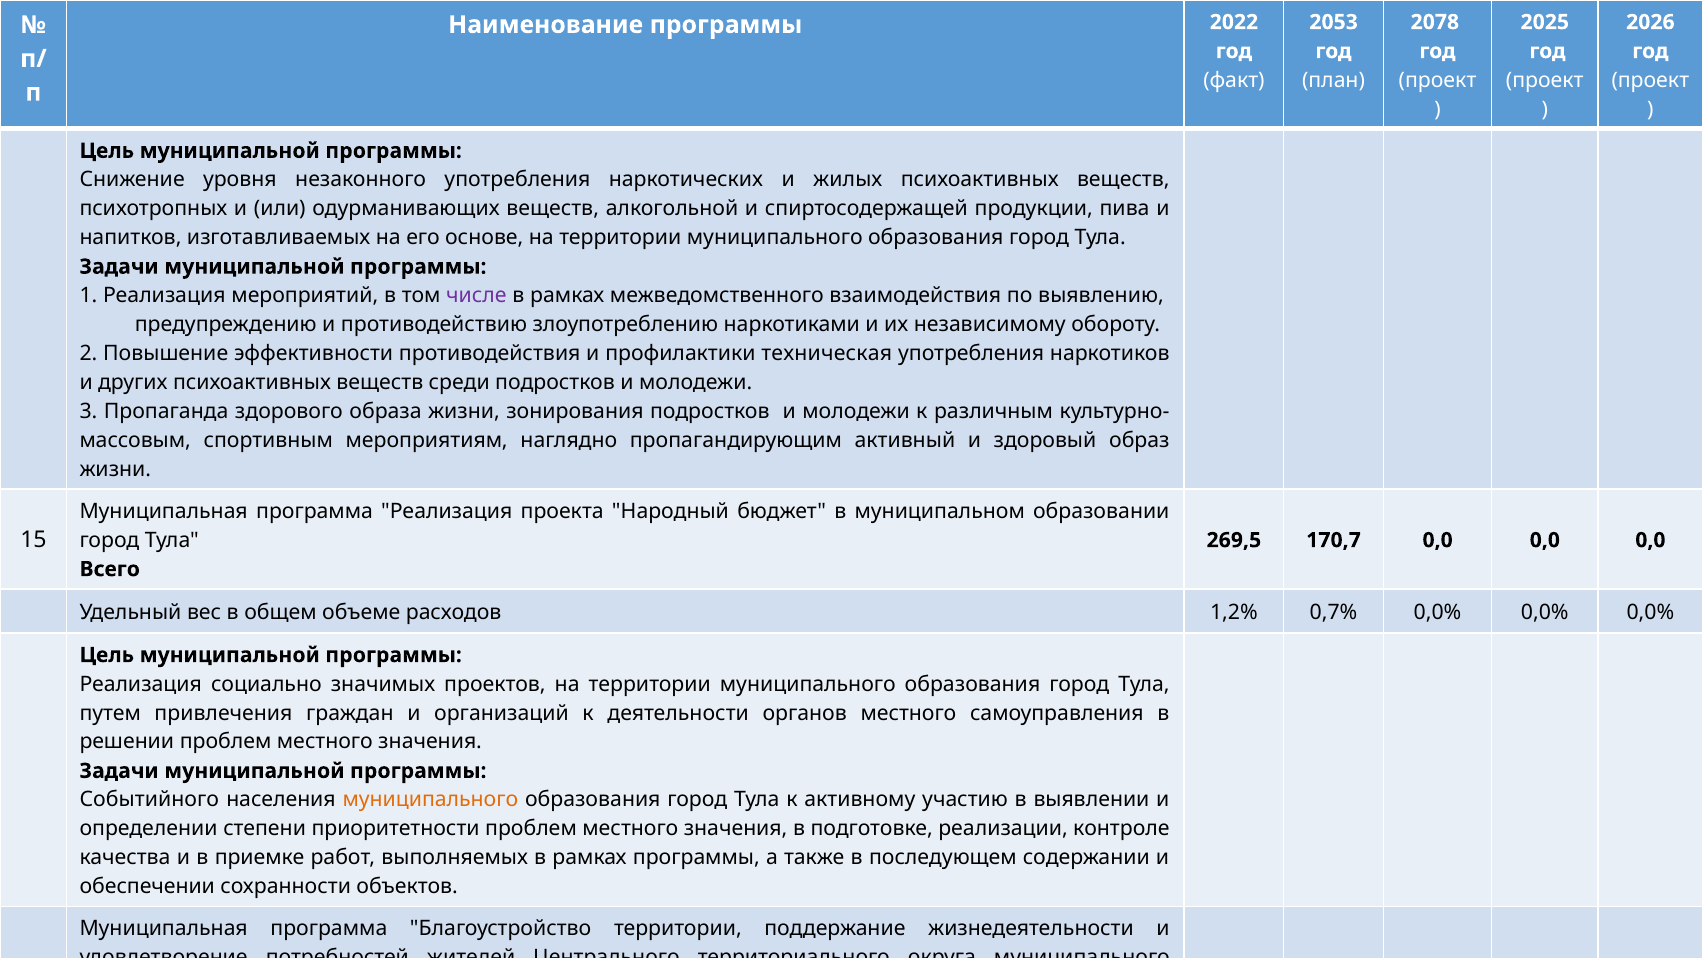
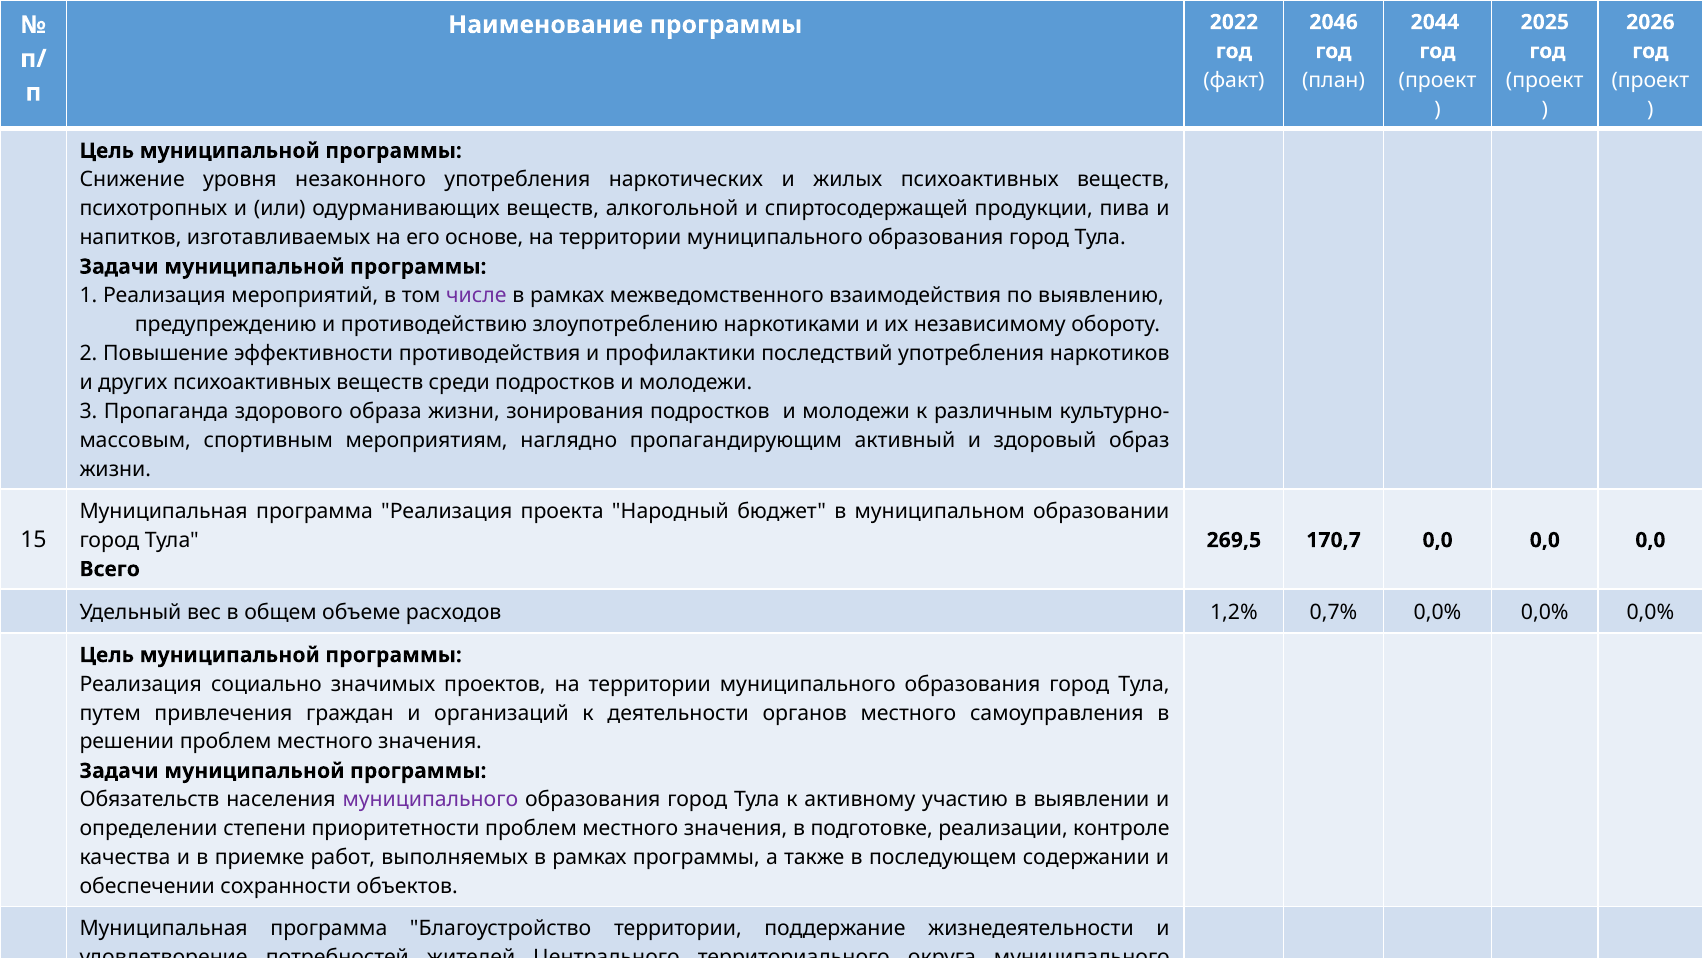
2053: 2053 -> 2046
2078: 2078 -> 2044
техническая: техническая -> последствий
Событийного: Событийного -> Обязательств
муниципального at (430, 800) colour: orange -> purple
